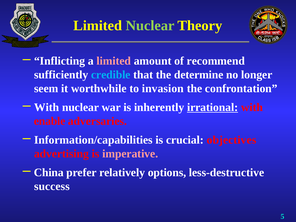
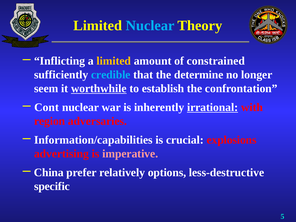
Nuclear at (150, 26) colour: light green -> light blue
limited at (114, 61) colour: pink -> yellow
recommend: recommend -> constrained
worthwhile underline: none -> present
invasion: invasion -> establish
With at (47, 107): With -> Cont
enable: enable -> region
objectives: objectives -> explosions
success: success -> specific
